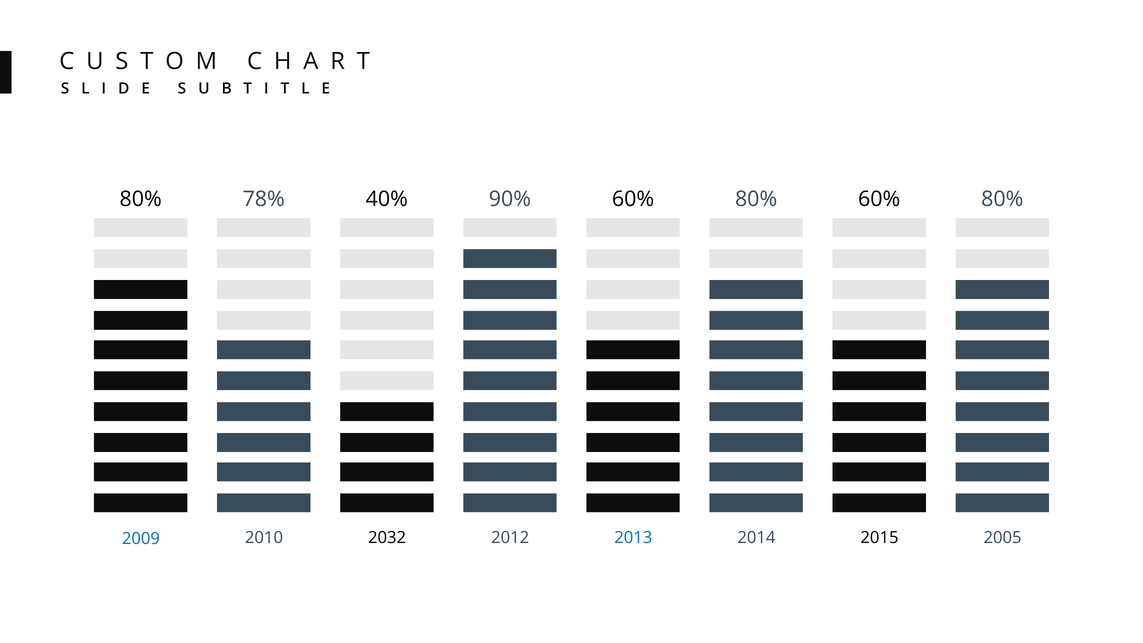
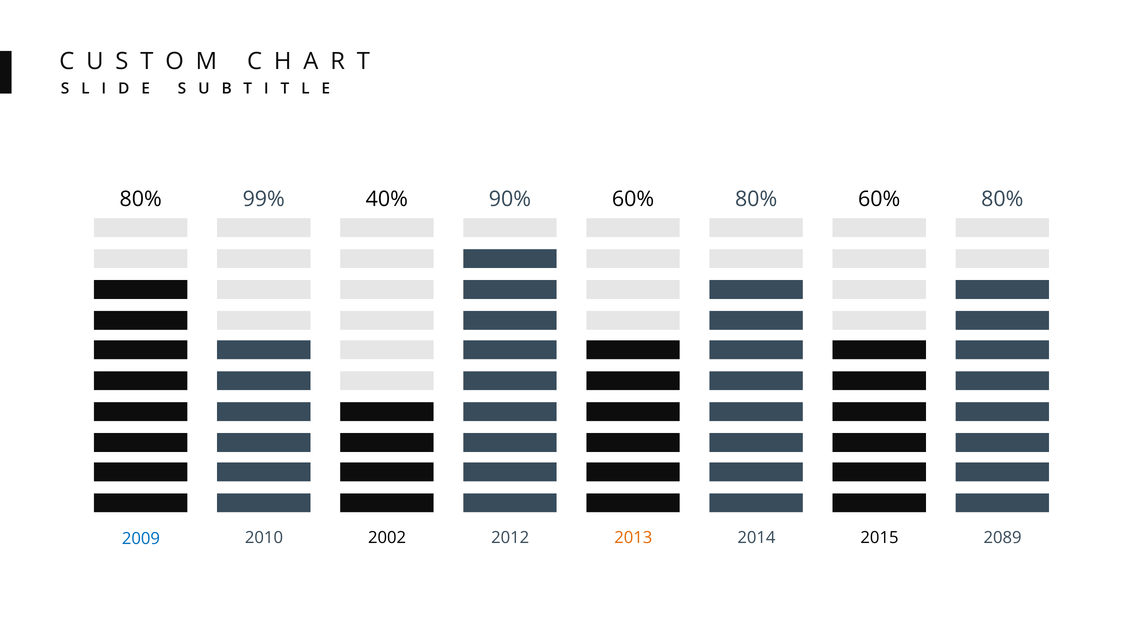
78%: 78% -> 99%
2032: 2032 -> 2002
2013 colour: blue -> orange
2005: 2005 -> 2089
